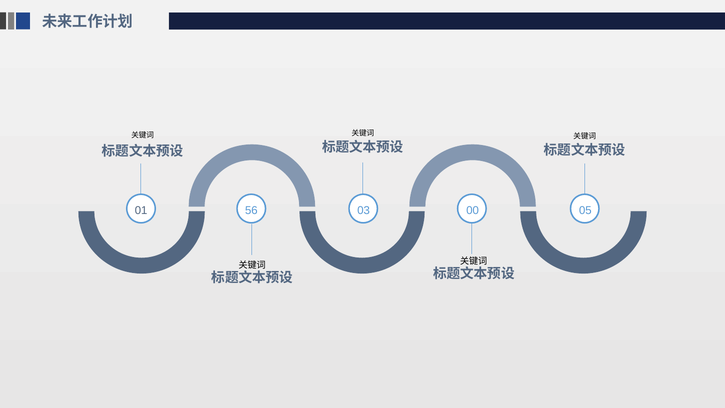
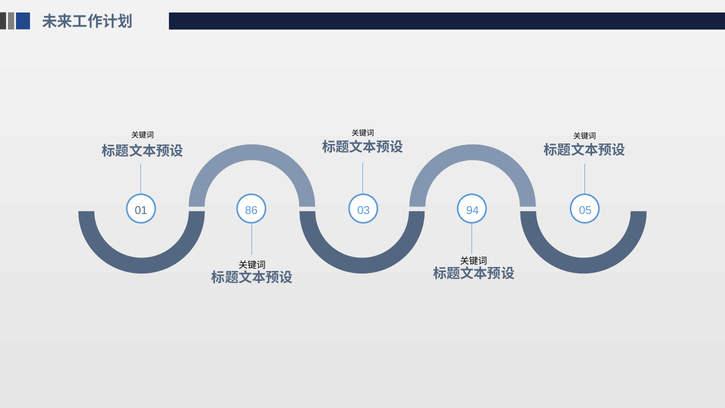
56: 56 -> 86
00: 00 -> 94
